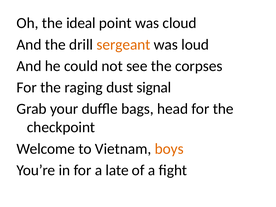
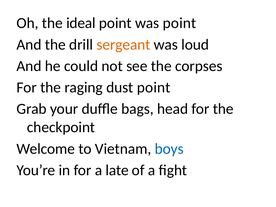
was cloud: cloud -> point
dust signal: signal -> point
boys colour: orange -> blue
